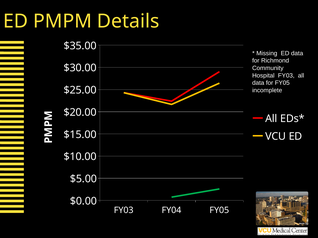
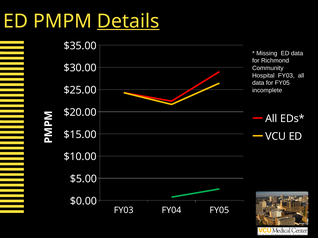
Details underline: none -> present
